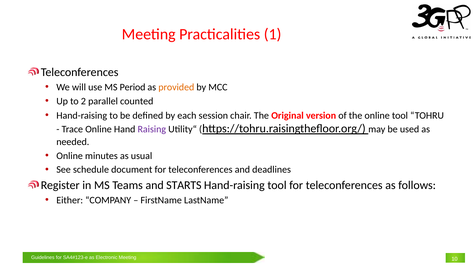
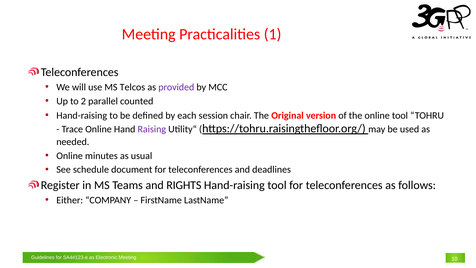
Period: Period -> Telcos
provided colour: orange -> purple
STARTS: STARTS -> RIGHTS
